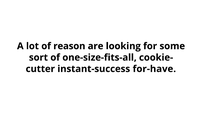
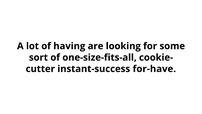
reason: reason -> having
